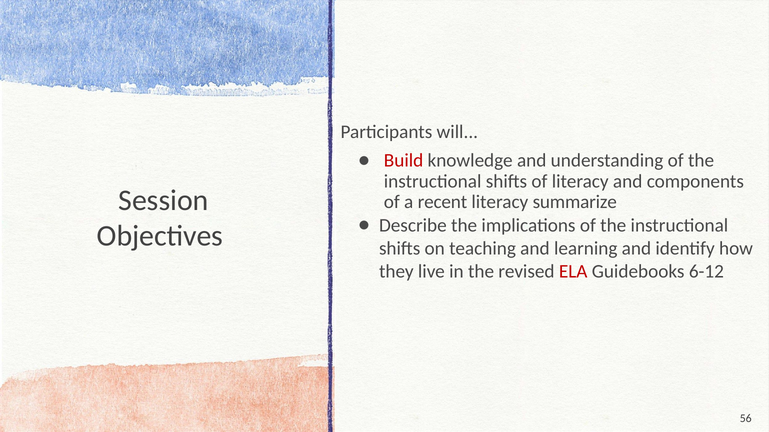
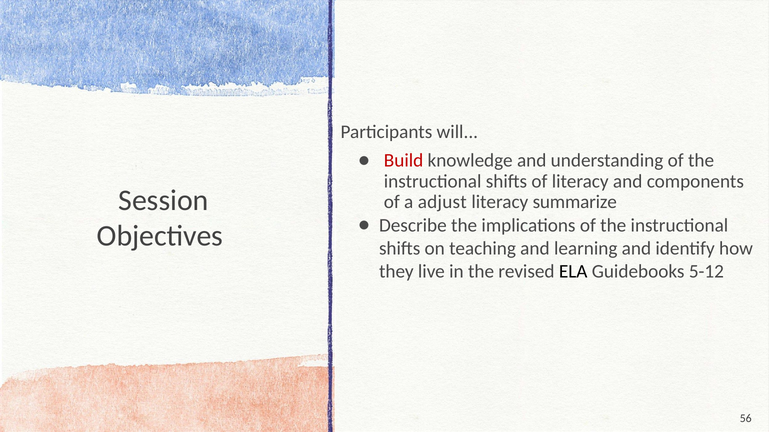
recent: recent -> adjust
ELA colour: red -> black
6-12: 6-12 -> 5-12
